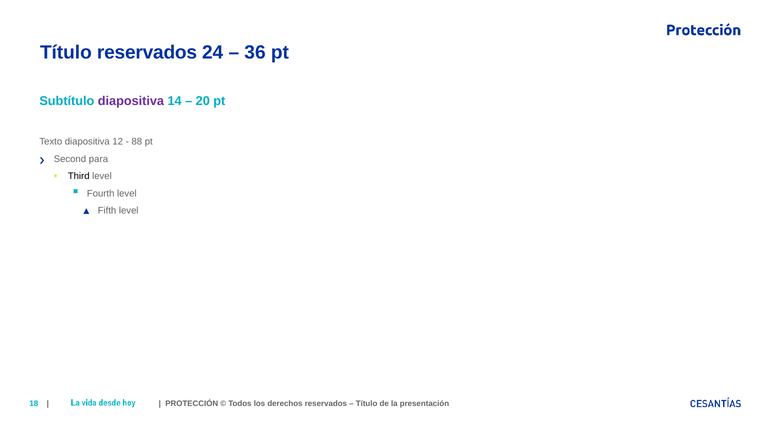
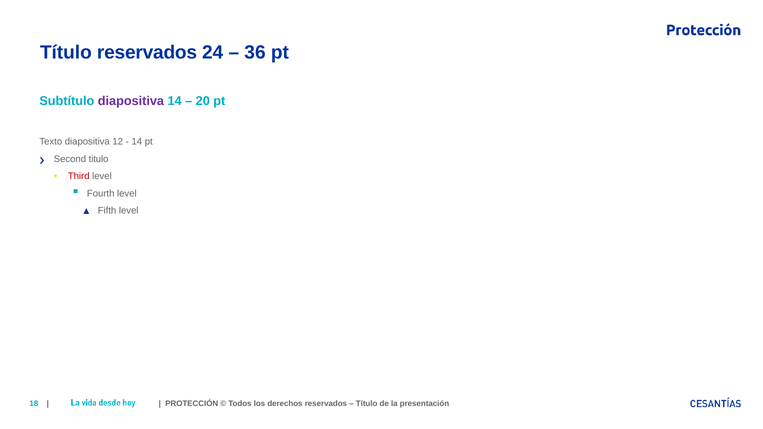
88 at (137, 142): 88 -> 14
para: para -> titulo
Third colour: black -> red
